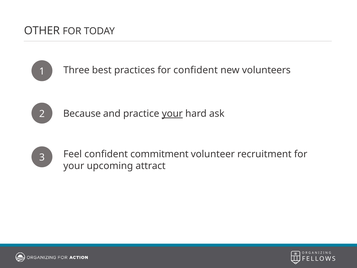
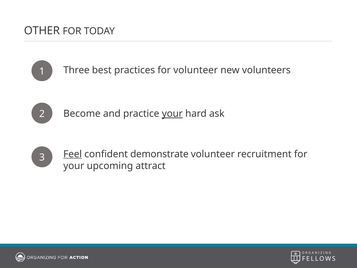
for confident: confident -> volunteer
Because: Because -> Become
Feel underline: none -> present
commitment: commitment -> demonstrate
